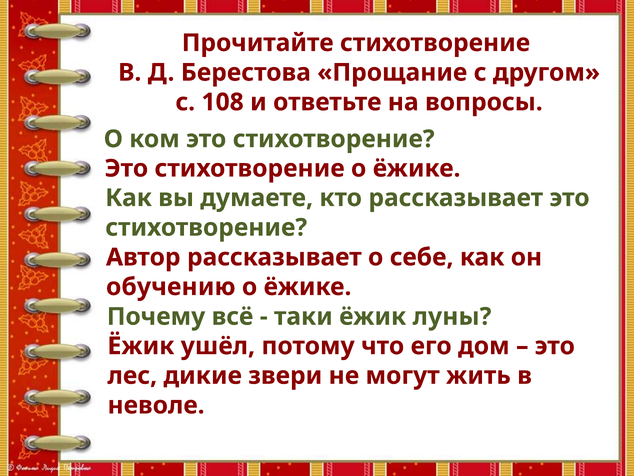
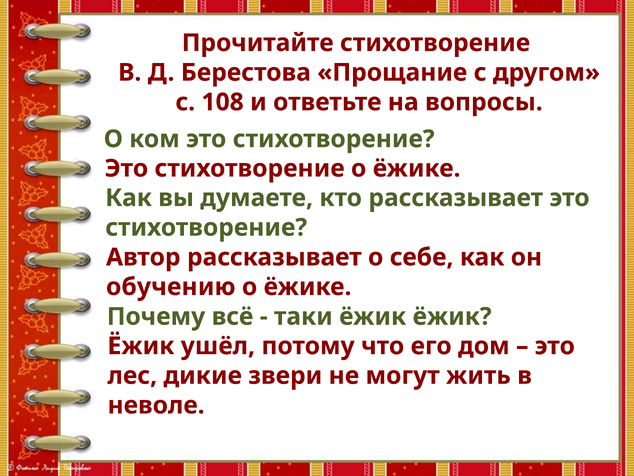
таки ёжик луны: луны -> ёжик
